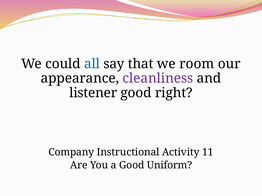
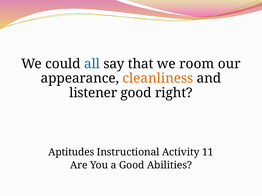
cleanliness colour: purple -> orange
Company: Company -> Aptitudes
Uniform: Uniform -> Abilities
